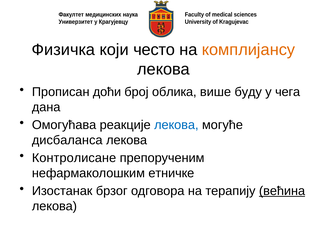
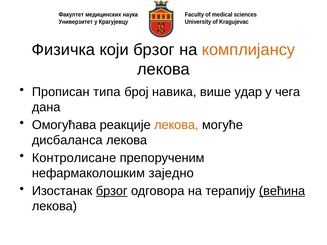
који често: често -> брзог
доћи: доћи -> типа
облика: облика -> навика
буду: буду -> удар
лекова at (176, 125) colour: blue -> orange
етничке: етничке -> заједно
брзог at (112, 191) underline: none -> present
